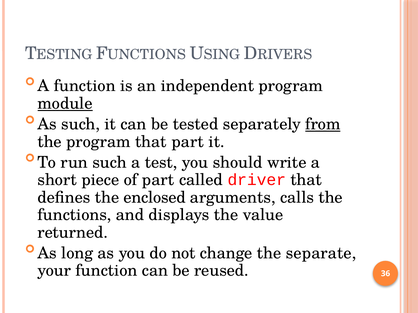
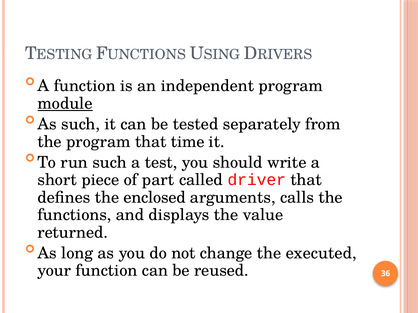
from underline: present -> none
that part: part -> time
separate: separate -> executed
